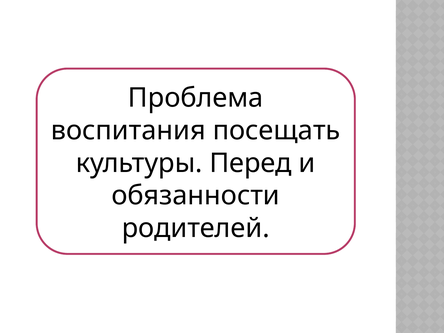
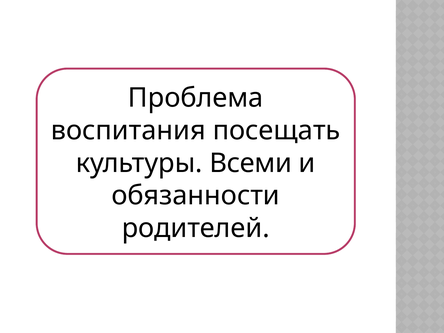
Перед: Перед -> Всеми
